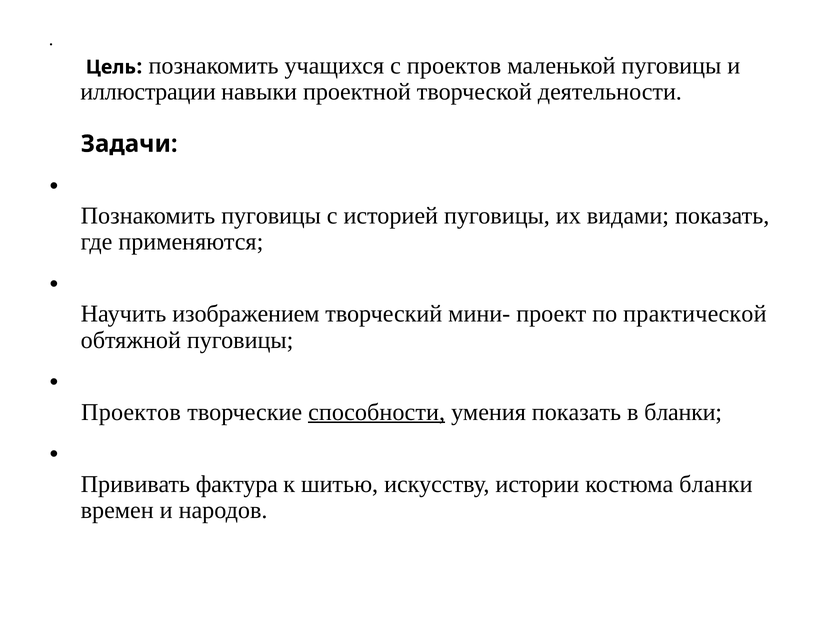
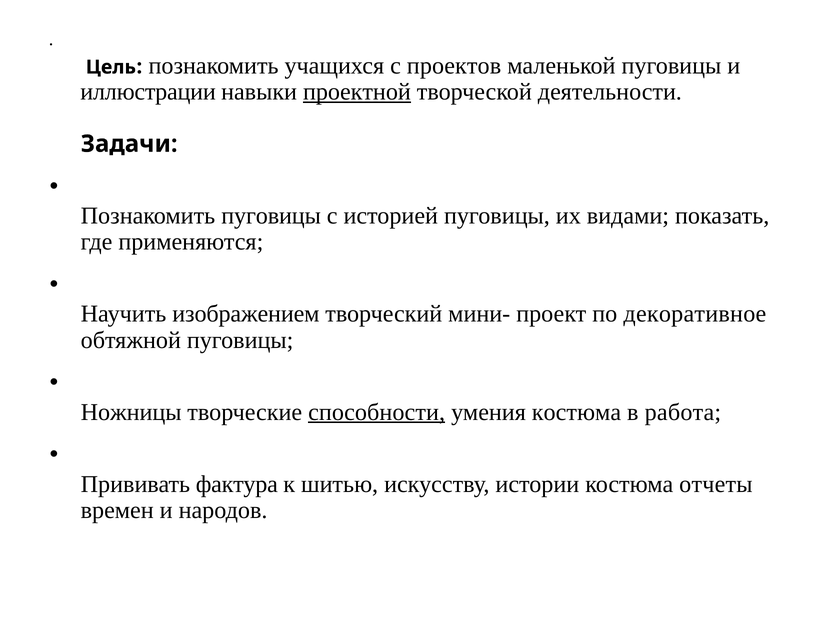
проектной underline: none -> present
практической: практической -> декоративное
Проектов at (131, 412): Проектов -> Ножницы
умения показать: показать -> костюма
в бланки: бланки -> работа
костюма бланки: бланки -> отчеты
